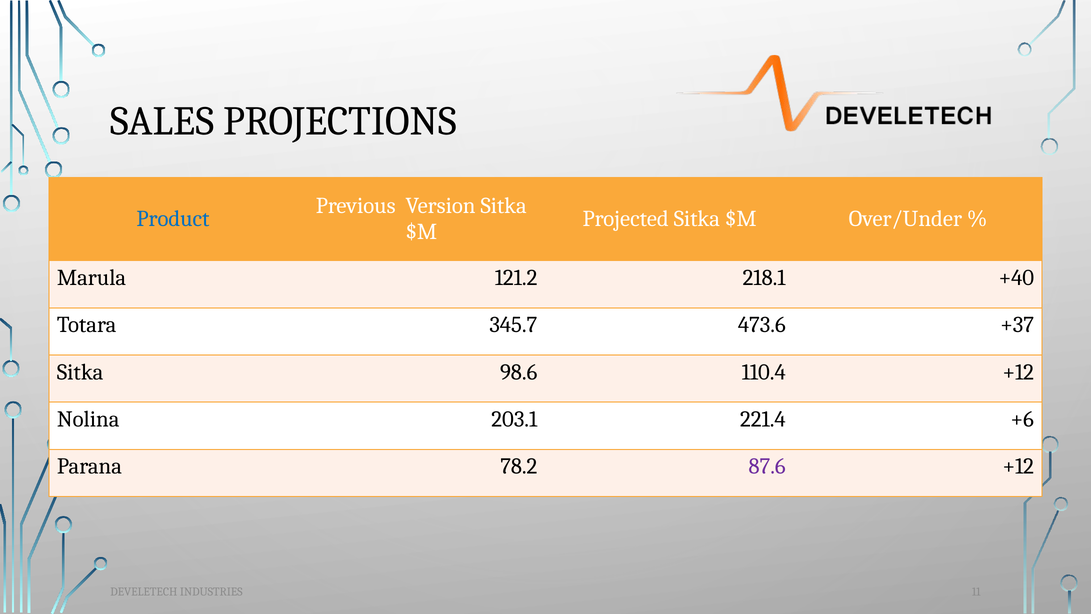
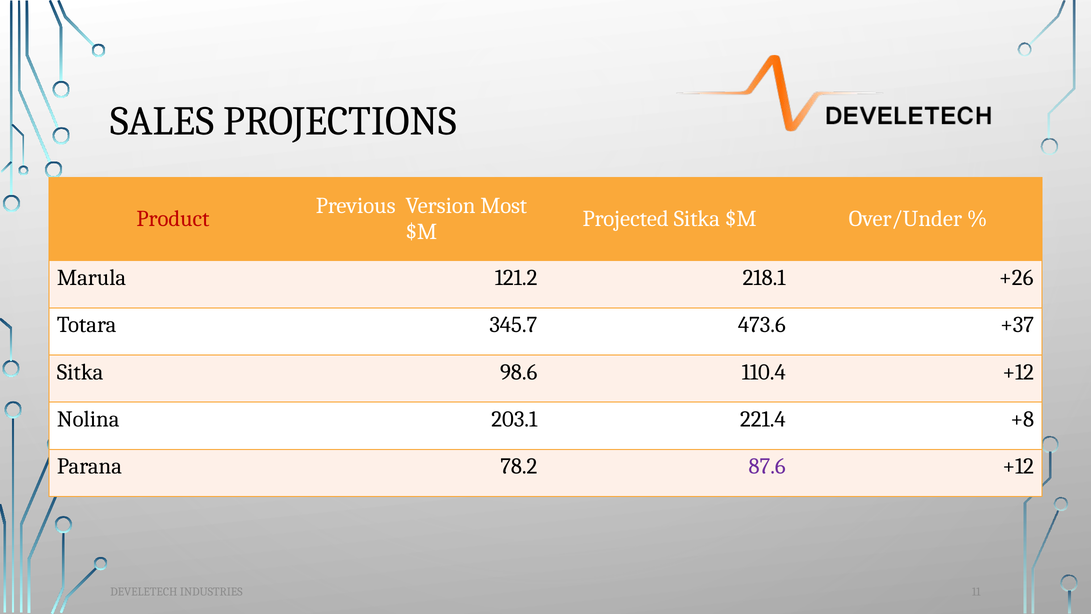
Version Sitka: Sitka -> Most
Product colour: blue -> red
+40: +40 -> +26
+6: +6 -> +8
